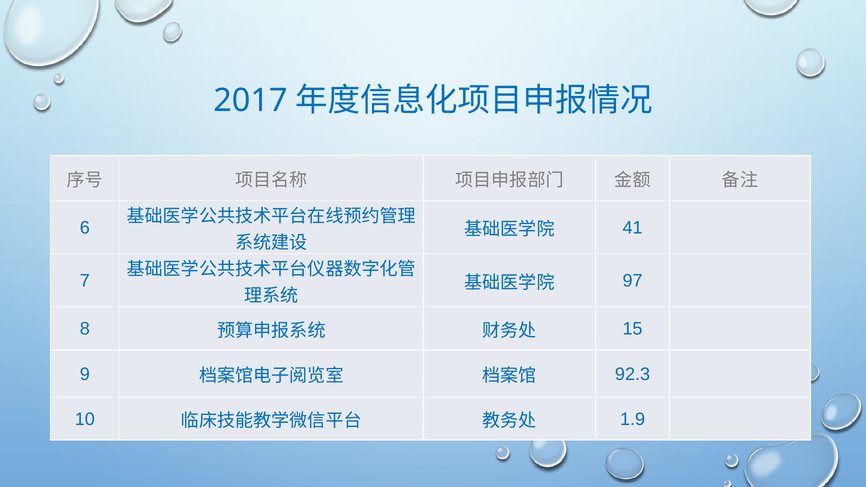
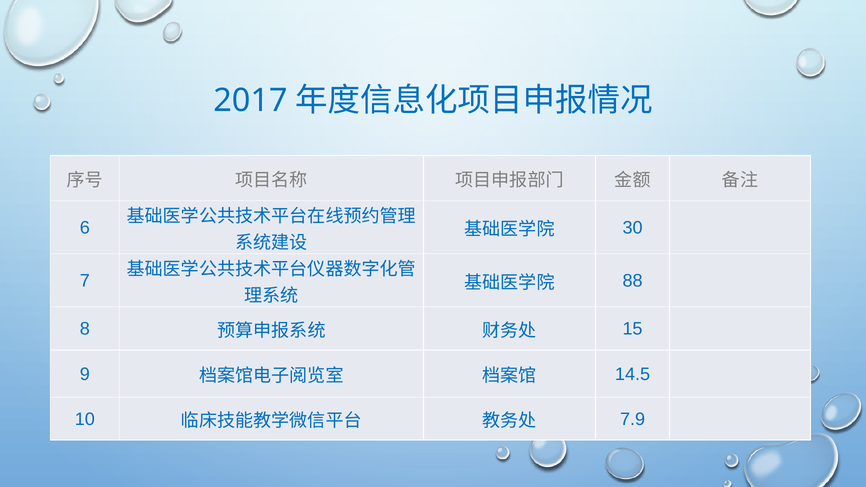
41: 41 -> 30
97: 97 -> 88
92.3: 92.3 -> 14.5
1.9: 1.9 -> 7.9
